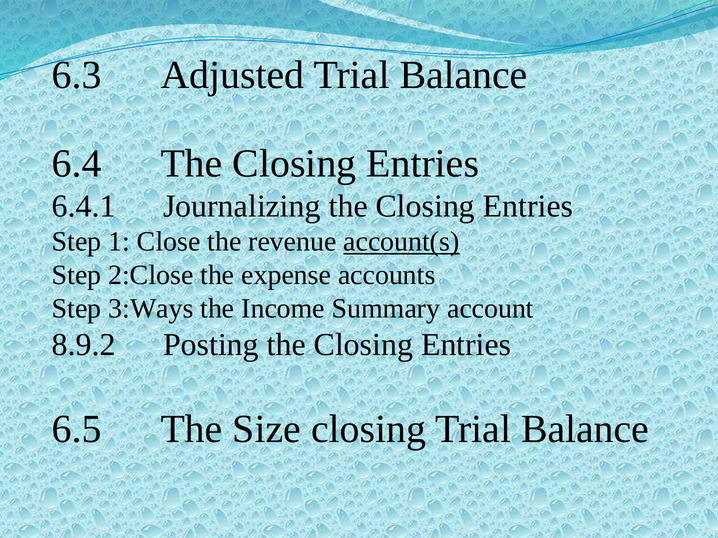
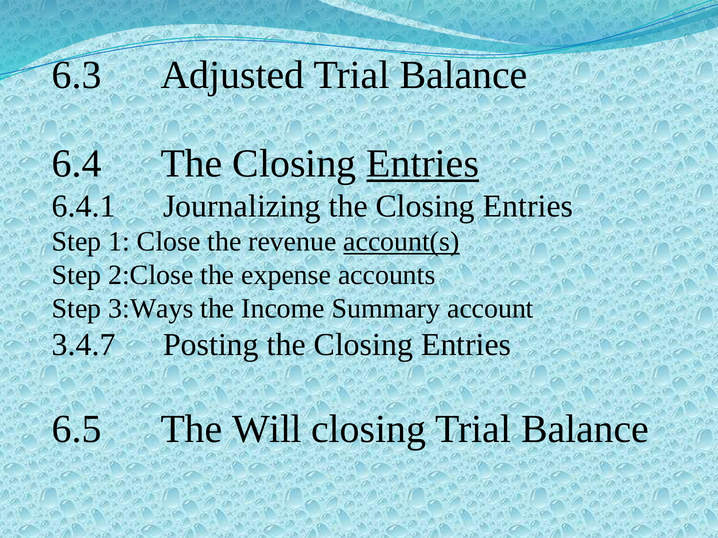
Entries at (423, 164) underline: none -> present
8.9.2: 8.9.2 -> 3.4.7
Size: Size -> Will
